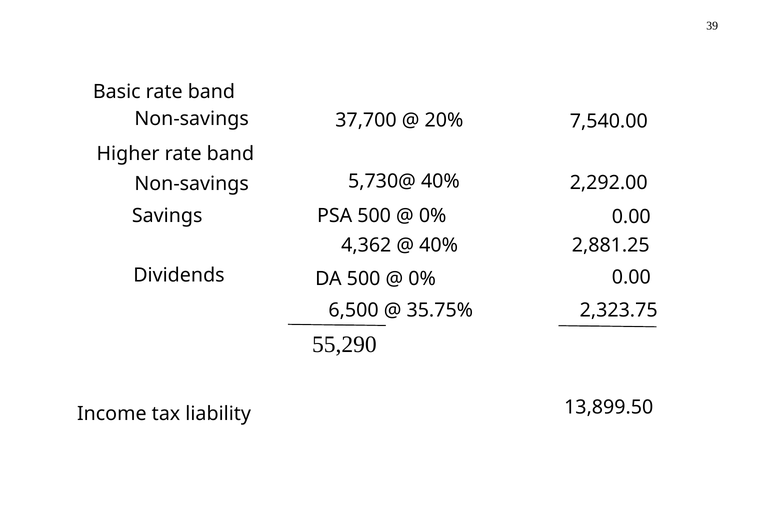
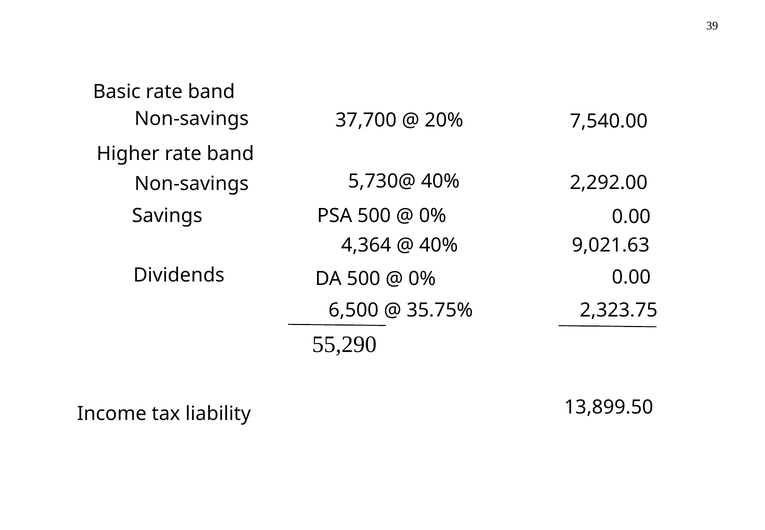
4,362: 4,362 -> 4,364
2,881.25: 2,881.25 -> 9,021.63
